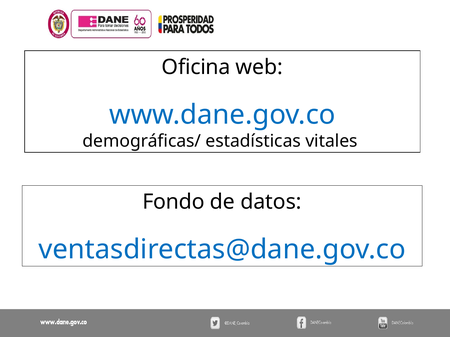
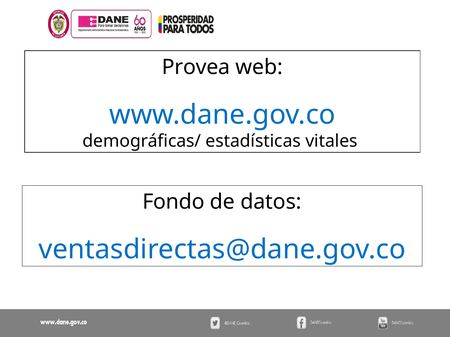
Oficina: Oficina -> Provea
